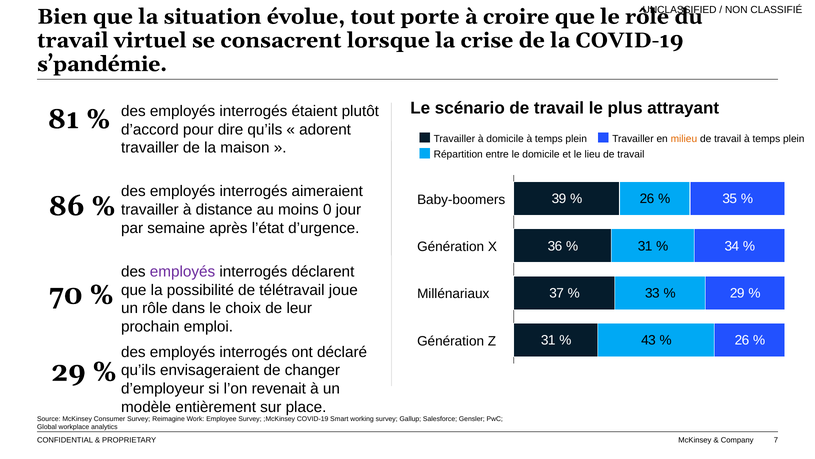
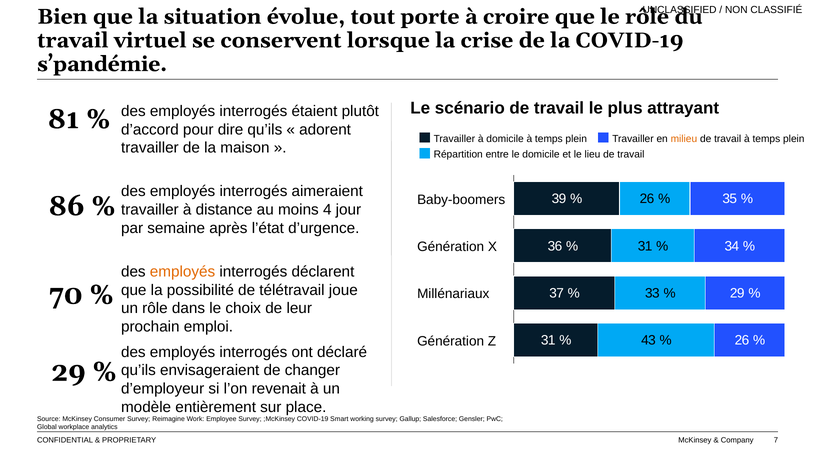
consacrent: consacrent -> conservent
0: 0 -> 4
employés at (183, 271) colour: purple -> orange
